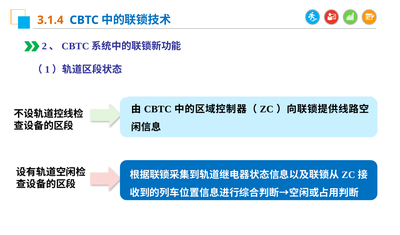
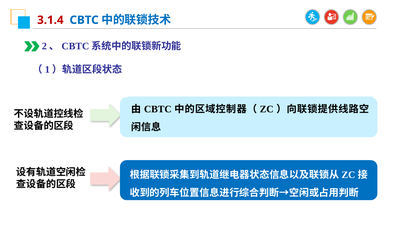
3.1.4 colour: orange -> red
